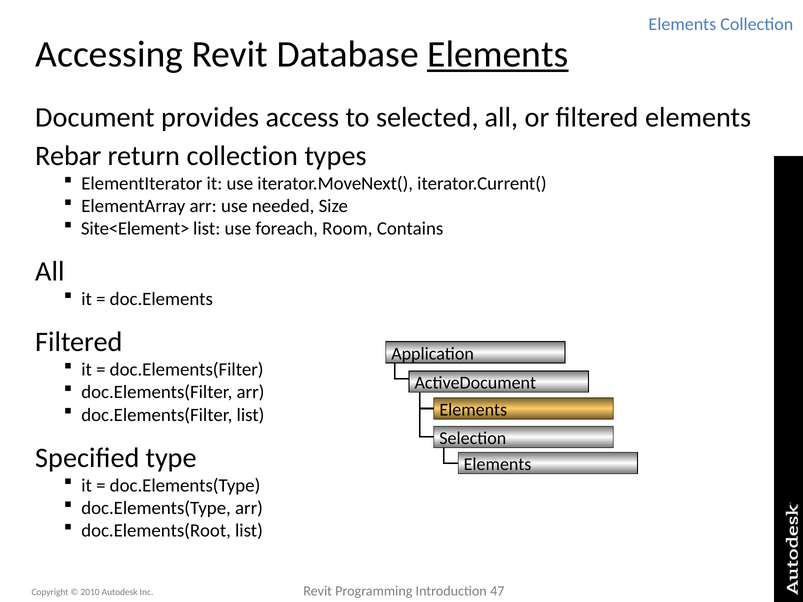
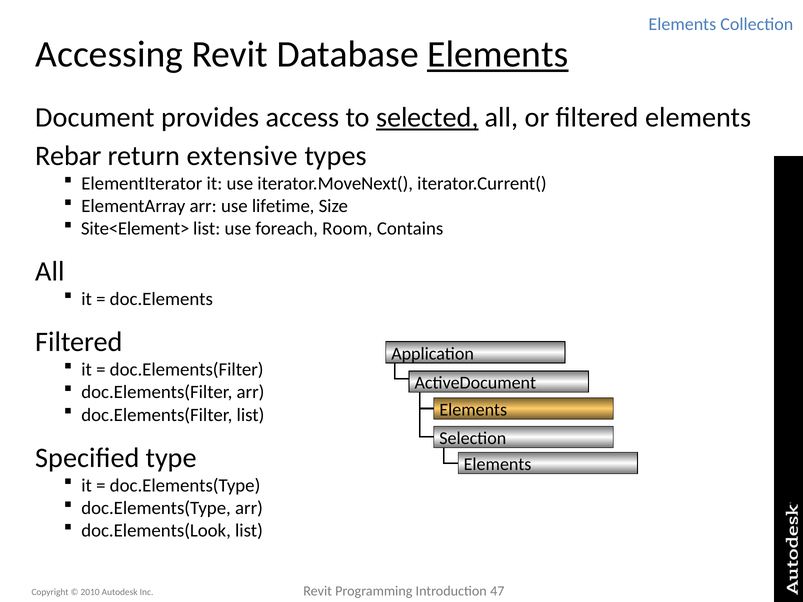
selected underline: none -> present
return collection: collection -> extensive
needed: needed -> lifetime
doc.Elements(Root: doc.Elements(Root -> doc.Elements(Look
